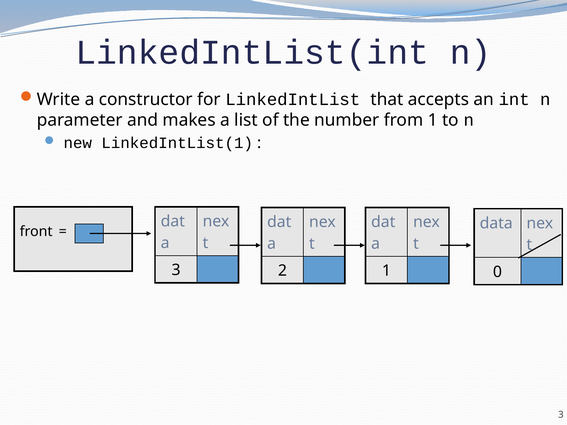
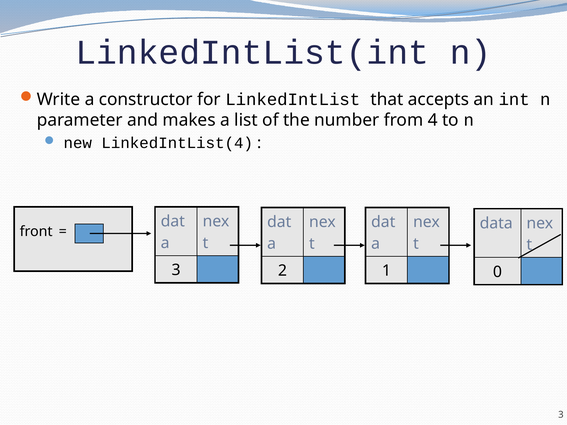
from 1: 1 -> 4
LinkedIntList(1: LinkedIntList(1 -> LinkedIntList(4
